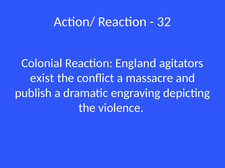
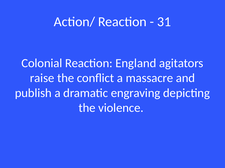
32: 32 -> 31
exist: exist -> raise
